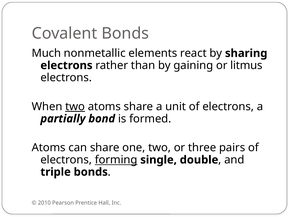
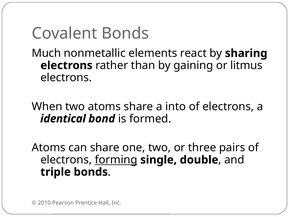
two at (75, 106) underline: present -> none
unit: unit -> into
partially: partially -> identical
